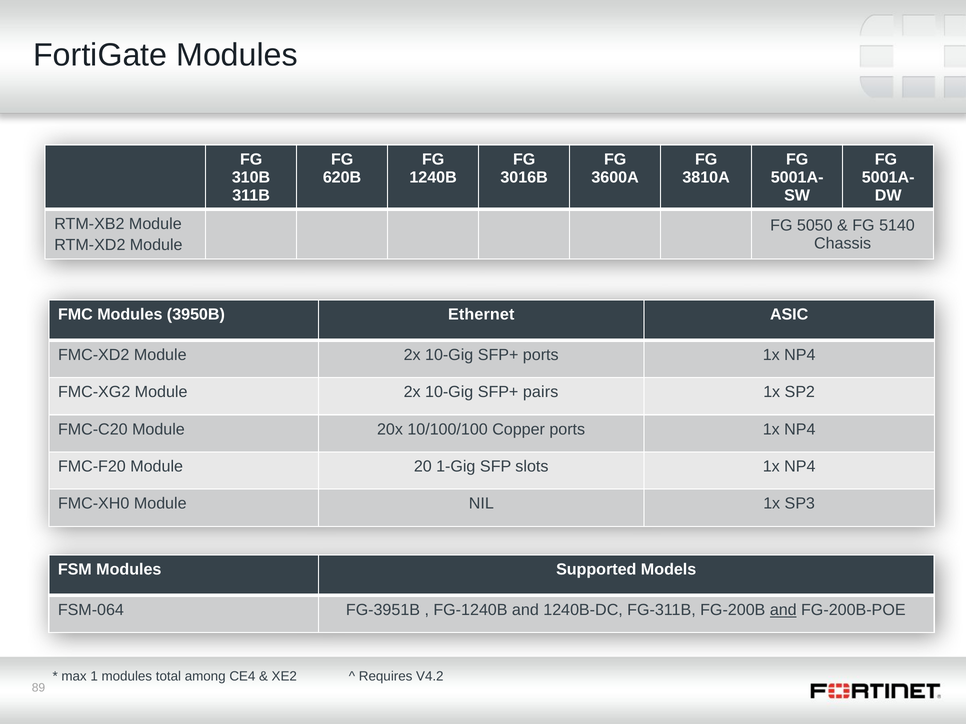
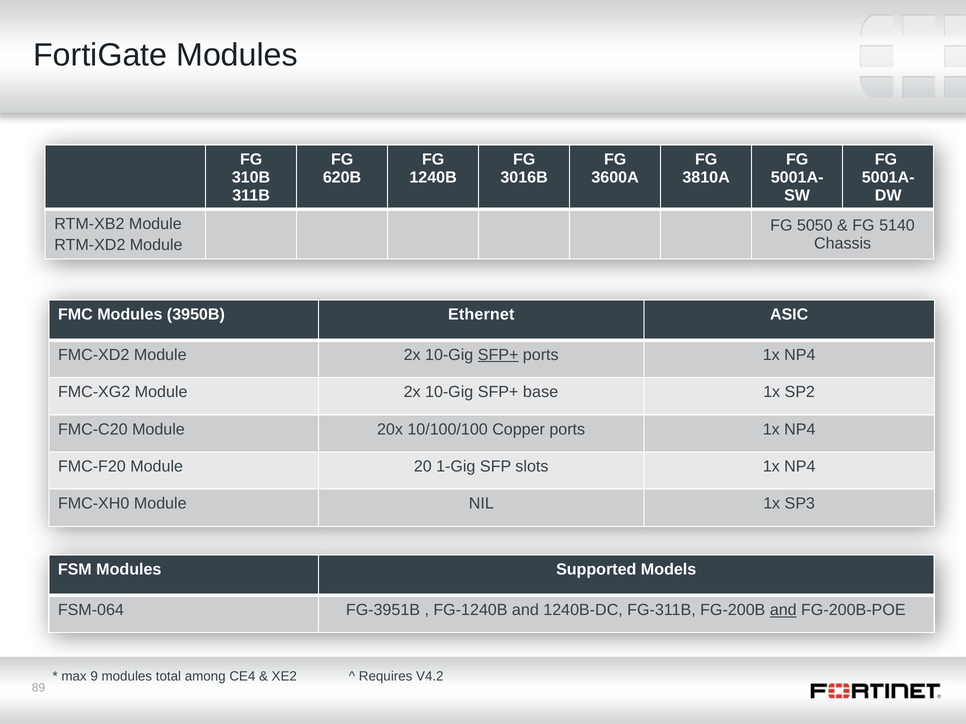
SFP+ at (498, 355) underline: none -> present
pairs: pairs -> base
1: 1 -> 9
